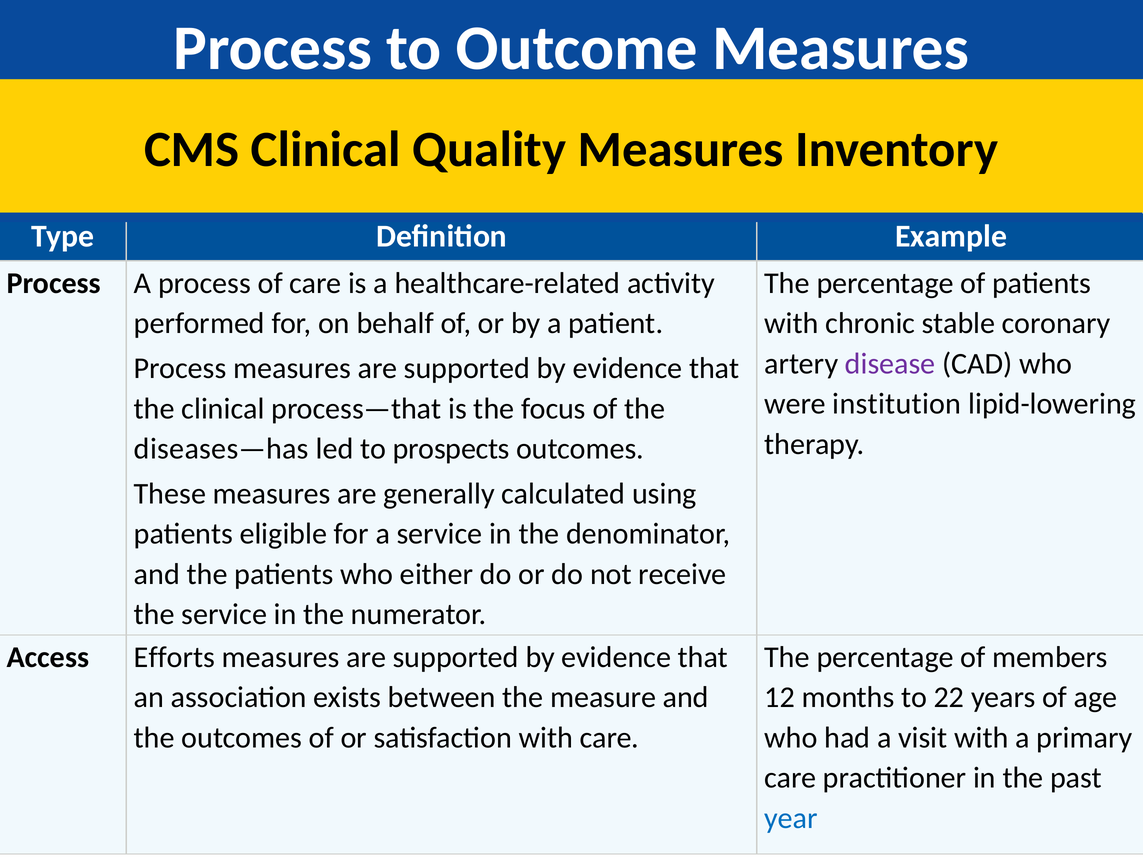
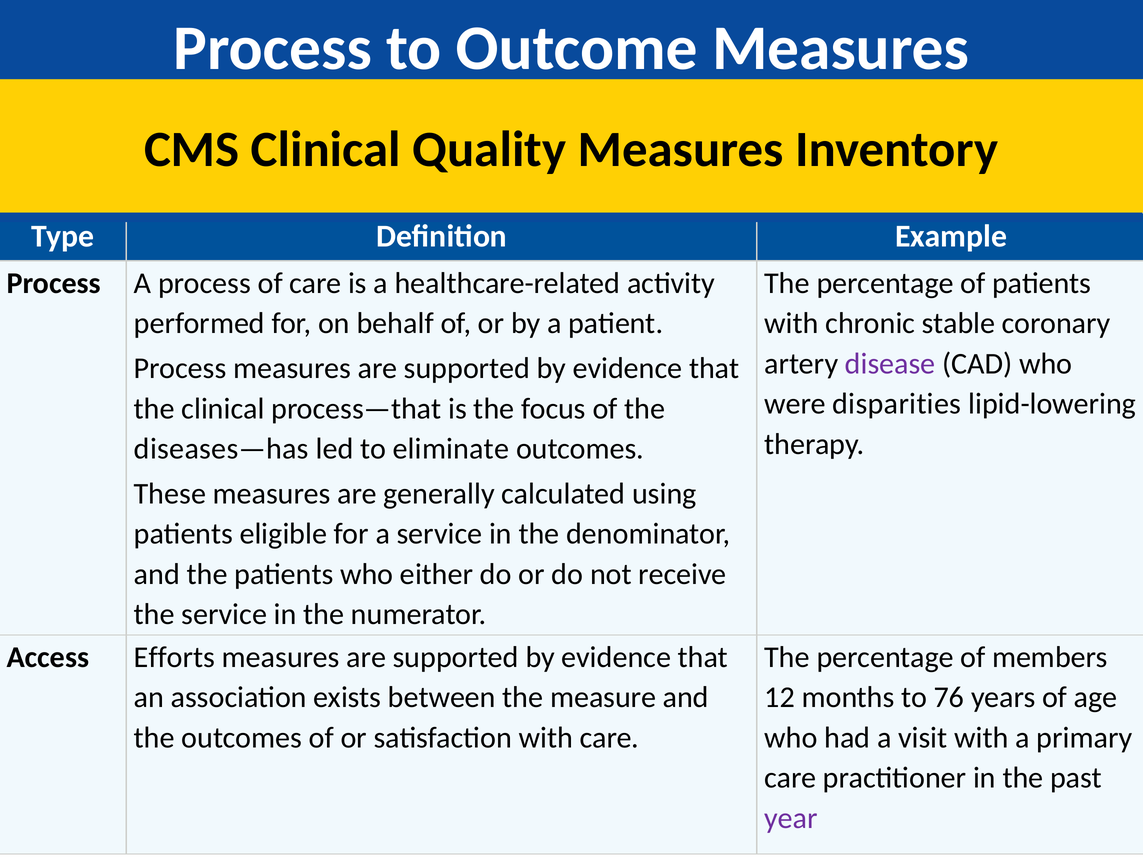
institution: institution -> disparities
prospects: prospects -> eliminate
22: 22 -> 76
year colour: blue -> purple
